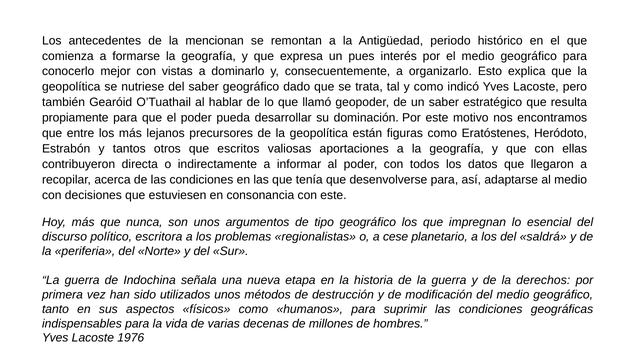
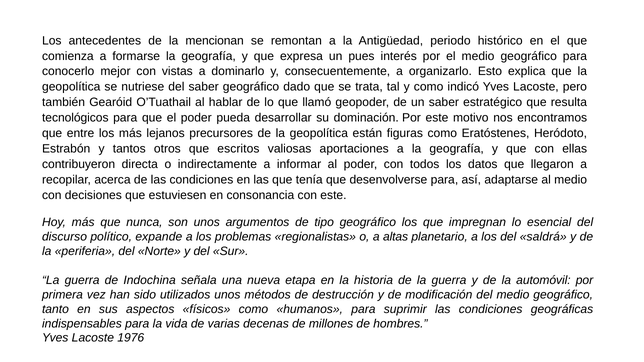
propiamente: propiamente -> tecnológicos
escritora: escritora -> expande
cese: cese -> altas
derechos: derechos -> automóvil
